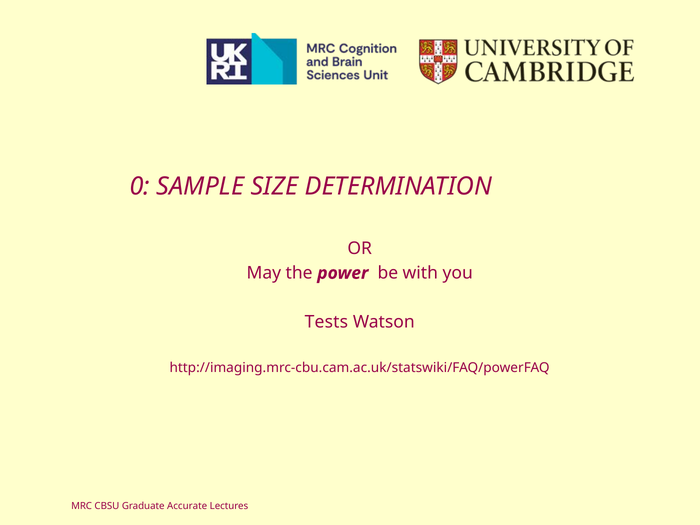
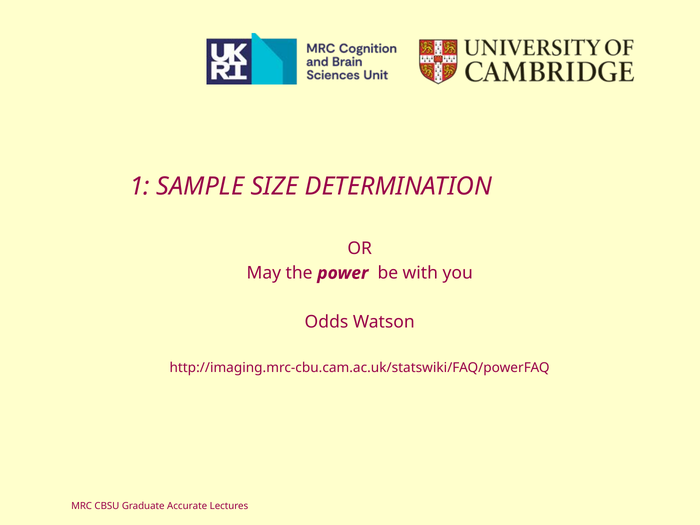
0: 0 -> 1
Tests: Tests -> Odds
